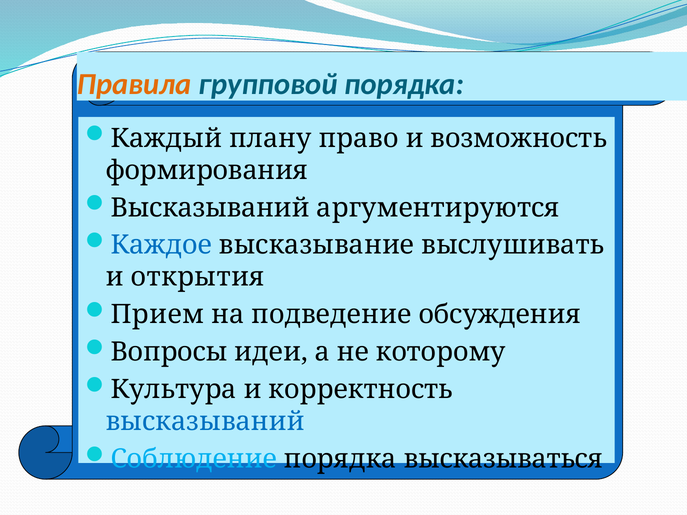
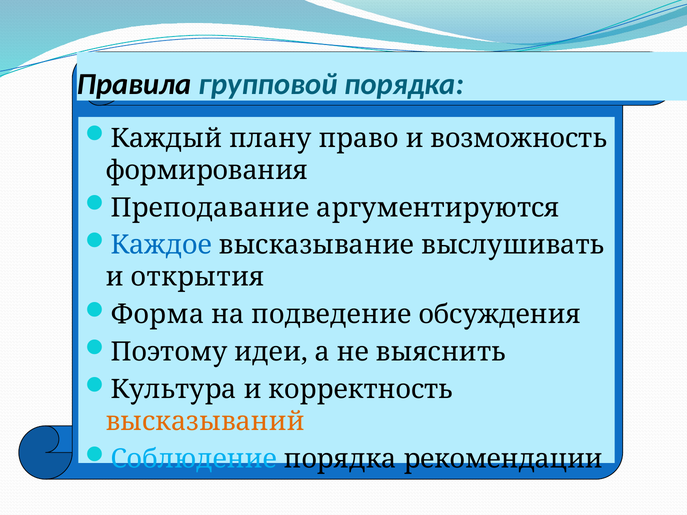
Правила colour: orange -> black
Высказываний at (210, 208): Высказываний -> Преподавание
Прием: Прием -> Форма
Вопросы: Вопросы -> Поэтому
которому: которому -> выяснить
высказываний at (205, 422) colour: blue -> orange
высказываться: высказываться -> рекомендации
